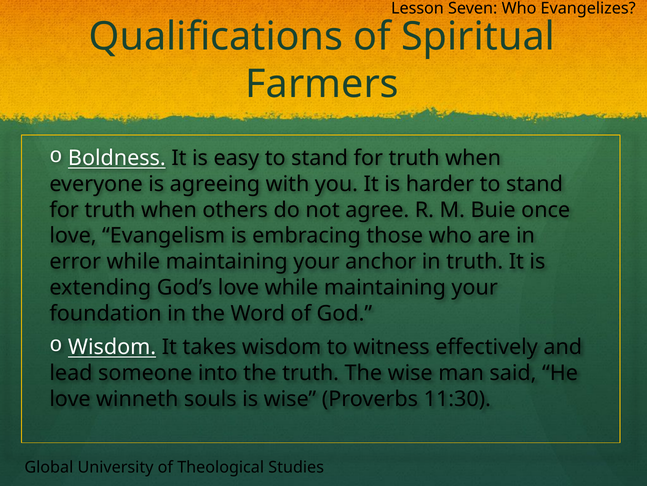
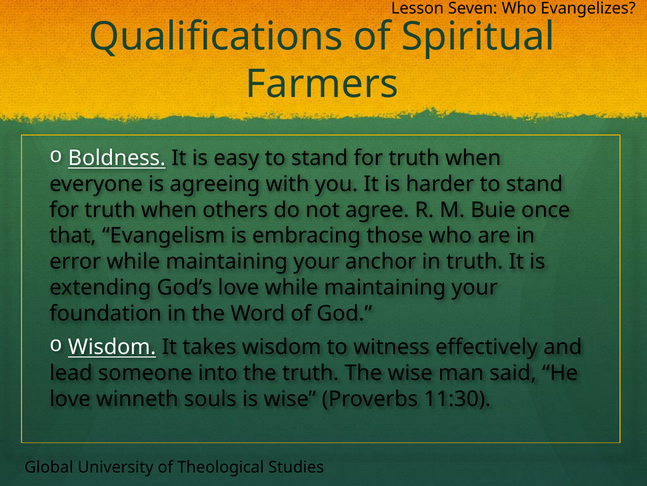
love at (73, 236): love -> that
